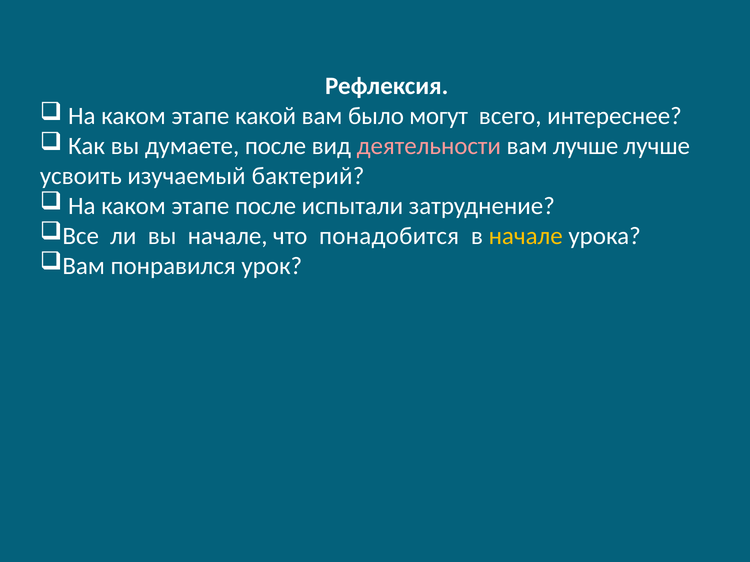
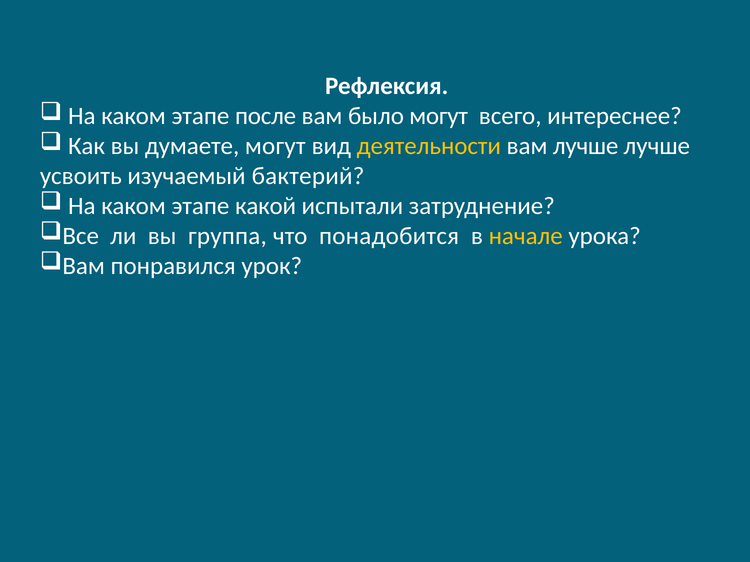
какой: какой -> после
думаете после: после -> могут
деятельности colour: pink -> yellow
этапе после: после -> какой
вы начале: начале -> группа
